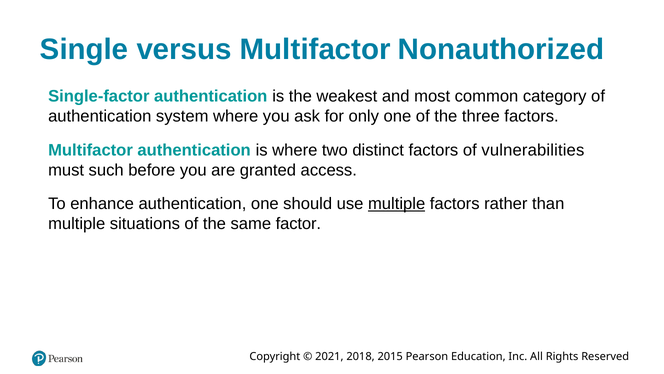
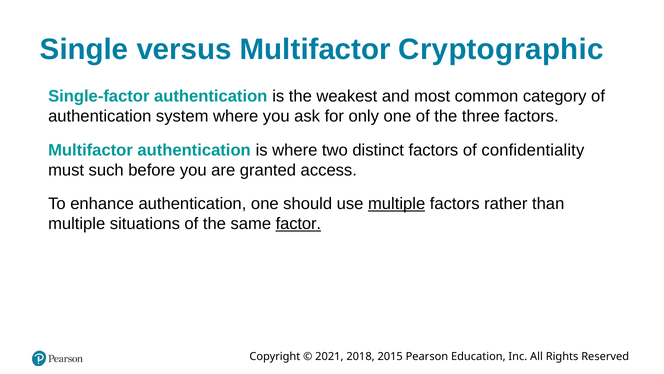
Nonauthorized: Nonauthorized -> Cryptographic
vulnerabilities: vulnerabilities -> confidentiality
factor underline: none -> present
